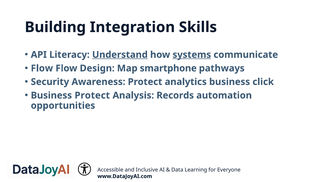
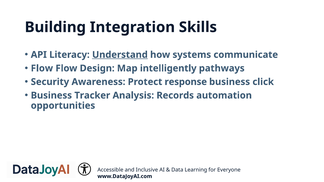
systems underline: present -> none
smartphone: smartphone -> intelligently
analytics: analytics -> response
Business Protect: Protect -> Tracker
